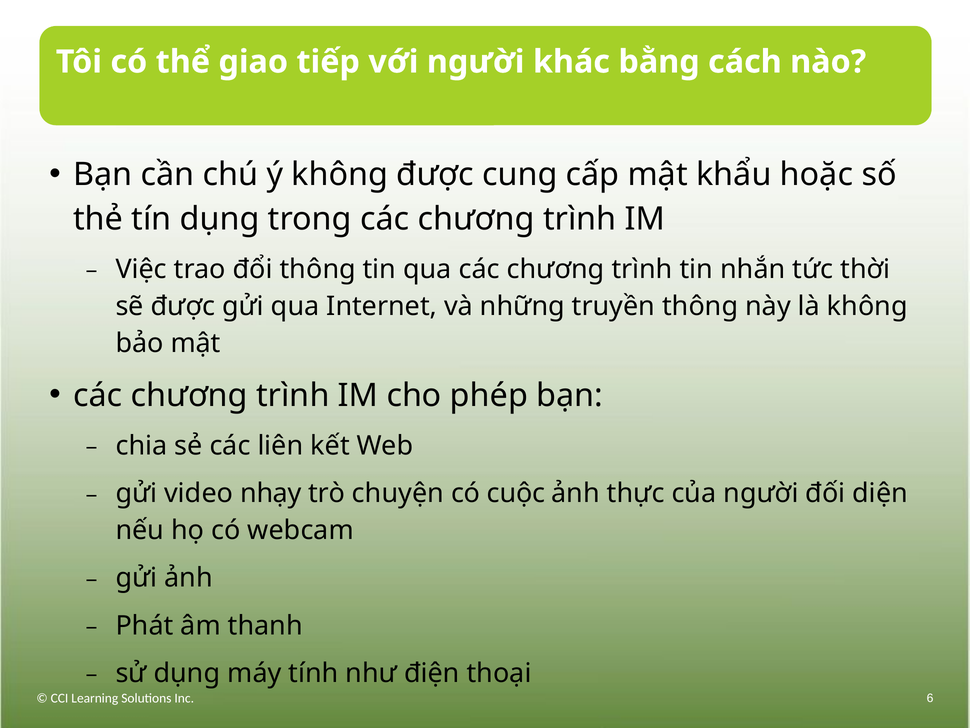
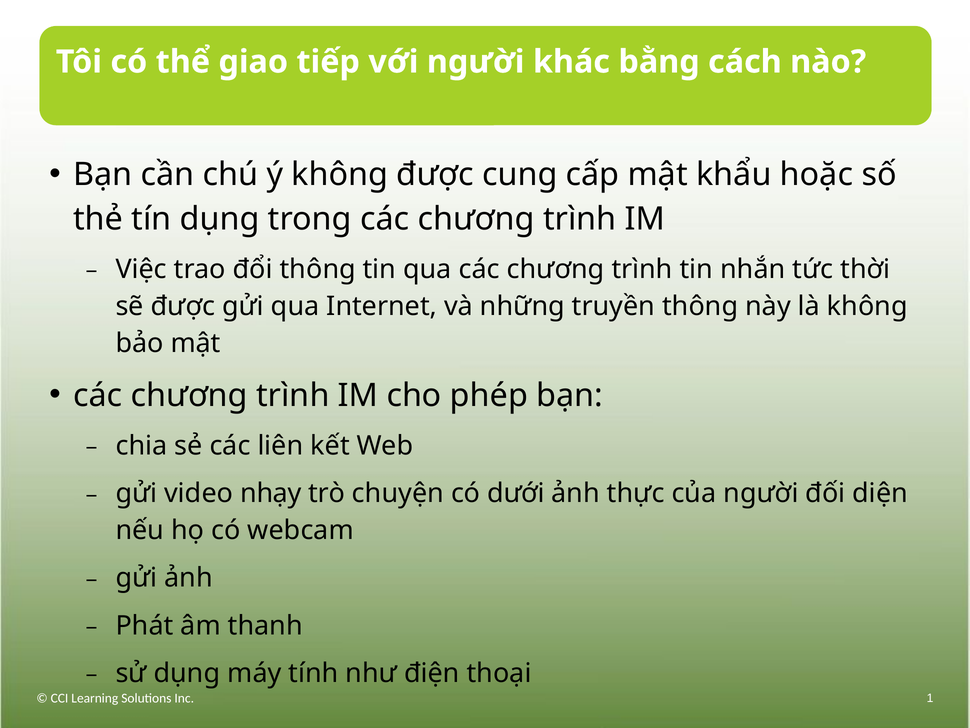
cuộc: cuộc -> dưới
6: 6 -> 1
